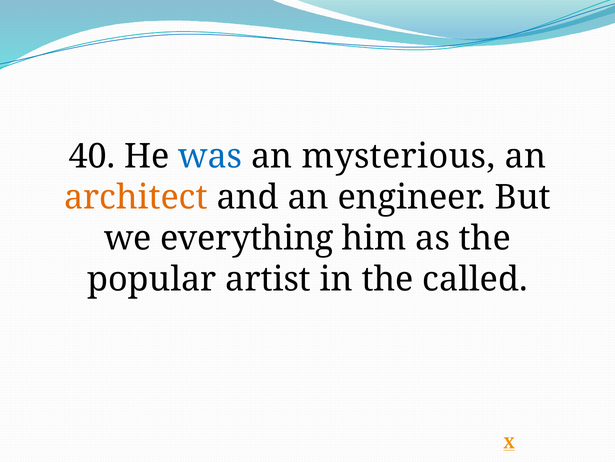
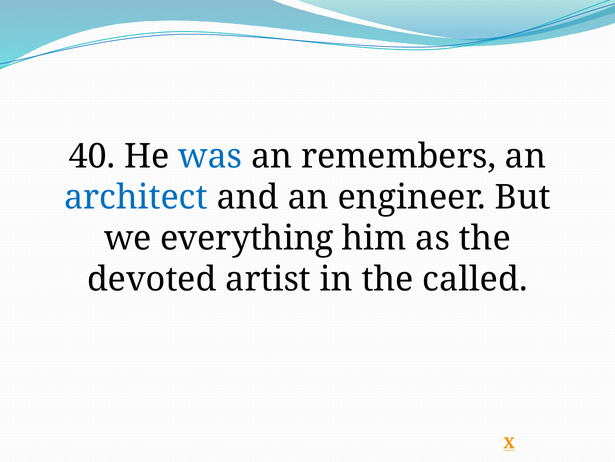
mysterious: mysterious -> remembers
architect colour: orange -> blue
popular: popular -> devoted
